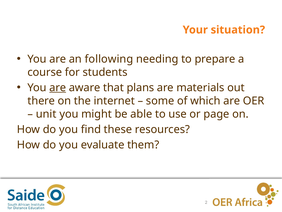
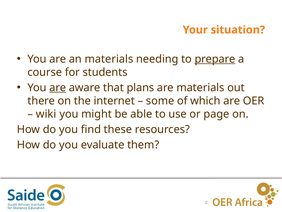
an following: following -> materials
prepare underline: none -> present
unit: unit -> wiki
